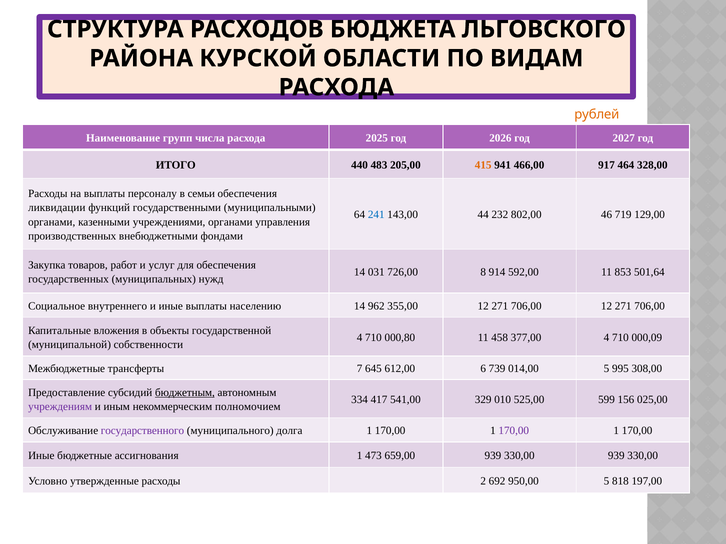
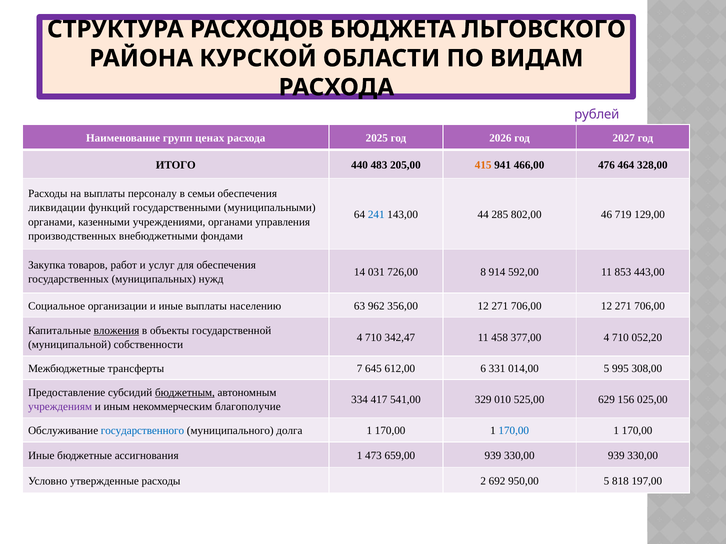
рублей colour: orange -> purple
числа: числа -> ценах
917: 917 -> 476
232: 232 -> 285
501,64: 501,64 -> 443,00
внутреннего: внутреннего -> организации
населению 14: 14 -> 63
355,00: 355,00 -> 356,00
вложения underline: none -> present
000,80: 000,80 -> 342,47
000,09: 000,09 -> 052,20
739: 739 -> 331
599: 599 -> 629
полномочием: полномочием -> благополучие
государственного colour: purple -> blue
170,00 at (514, 431) colour: purple -> blue
